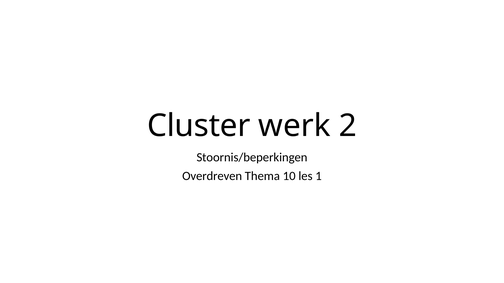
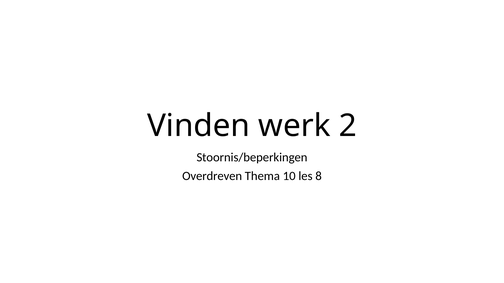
Cluster: Cluster -> Vinden
1: 1 -> 8
